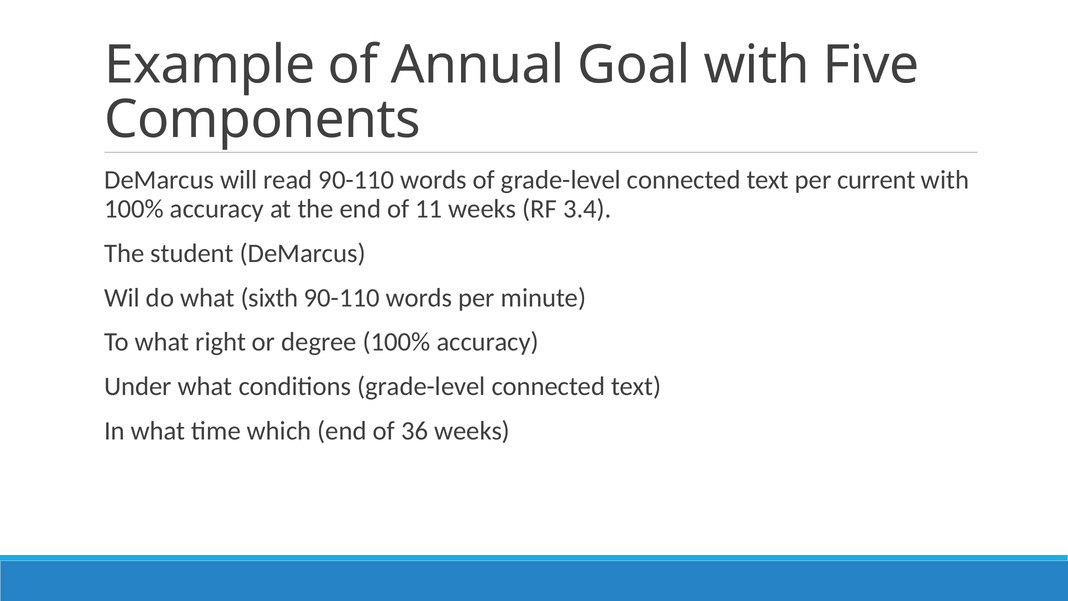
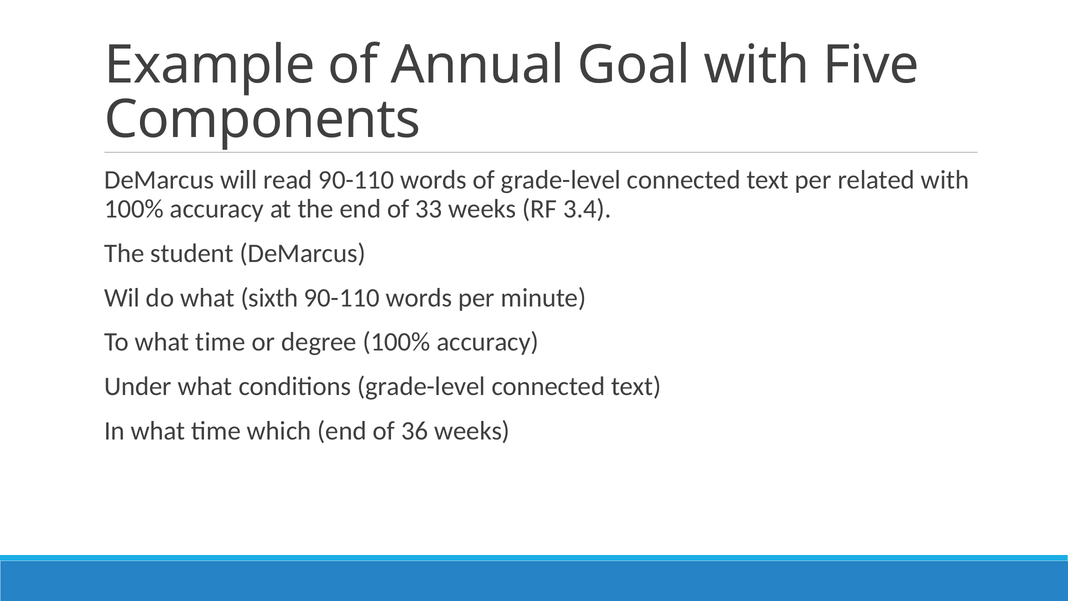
current: current -> related
11: 11 -> 33
To what right: right -> time
